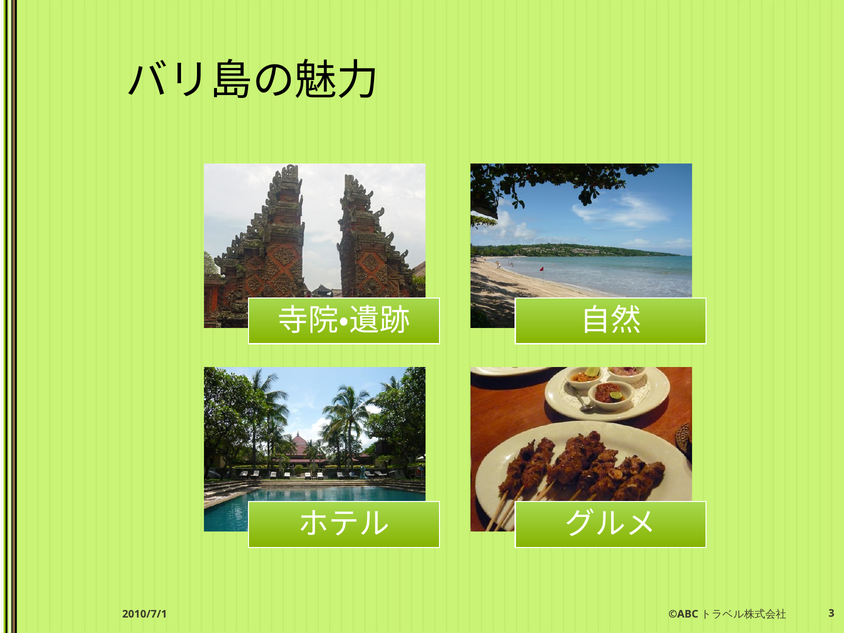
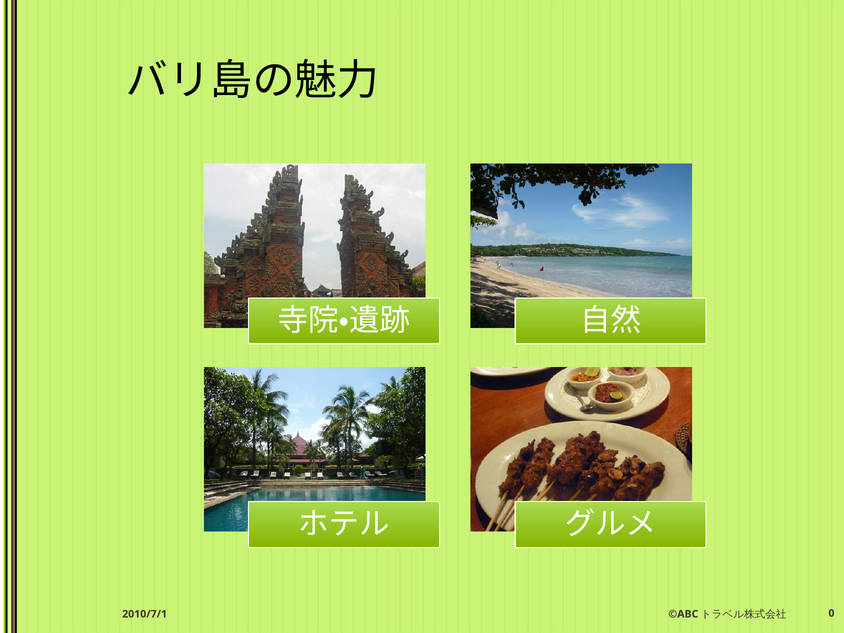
3: 3 -> 0
